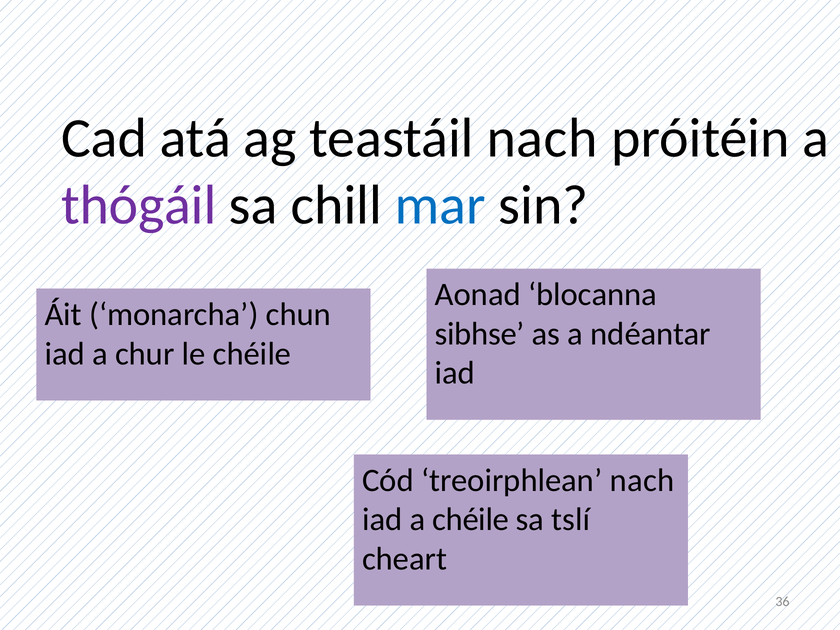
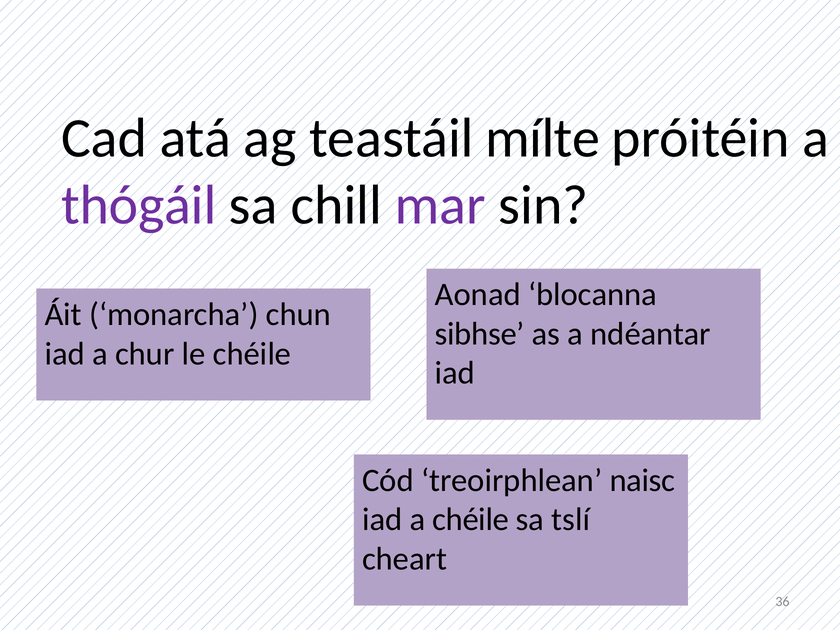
teastáil nach: nach -> mílte
mar colour: blue -> purple
treoirphlean nach: nach -> naisc
